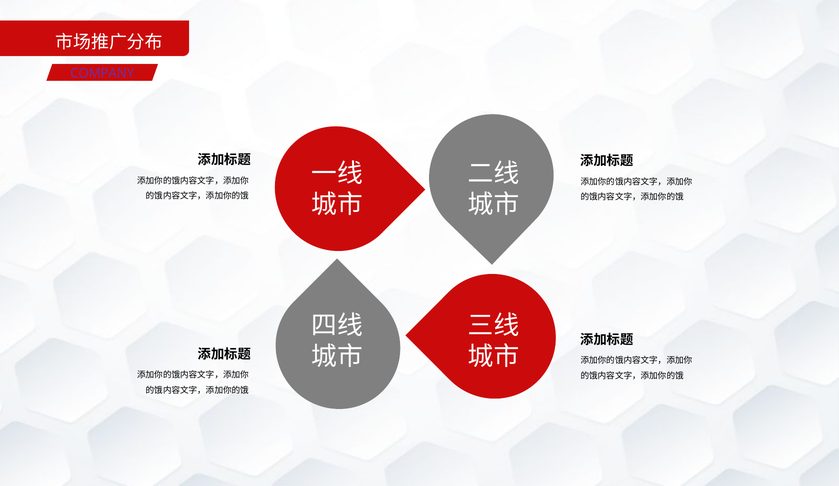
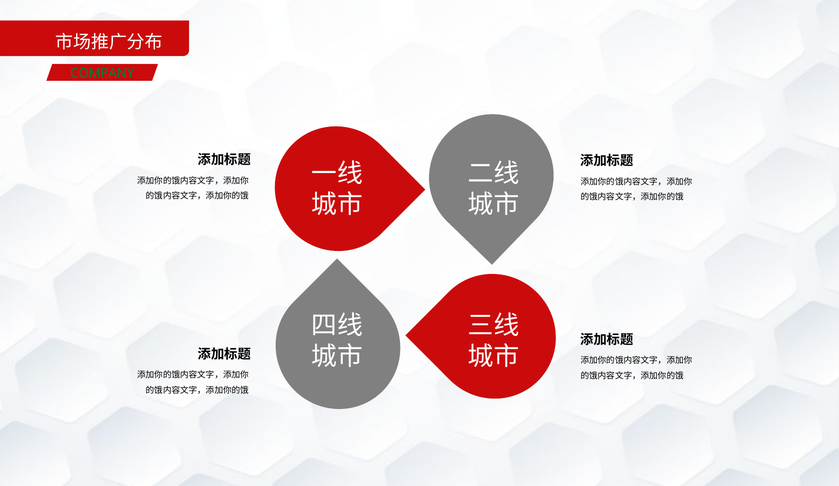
COMPANY colour: purple -> green
